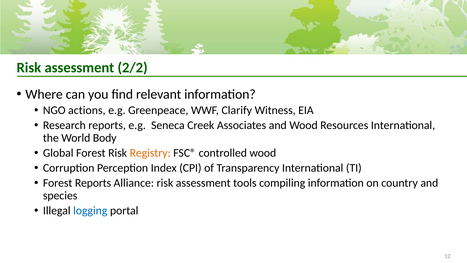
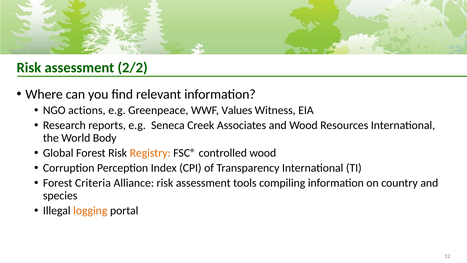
Clarify: Clarify -> Values
Forest Reports: Reports -> Criteria
logging colour: blue -> orange
